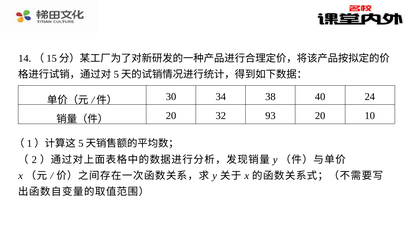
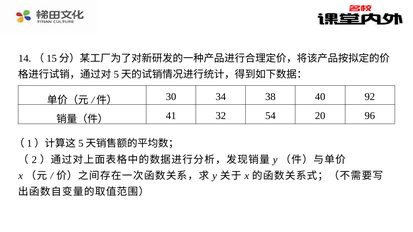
24: 24 -> 92
20 at (171, 116): 20 -> 41
93: 93 -> 54
10: 10 -> 96
